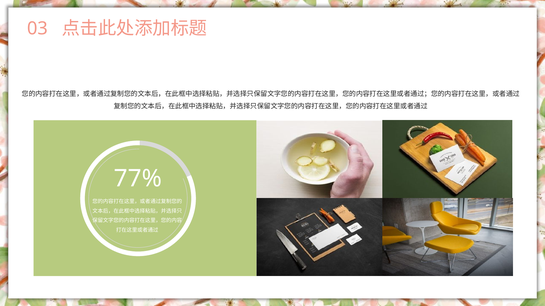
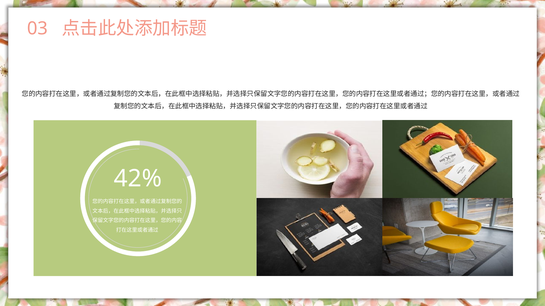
77%: 77% -> 42%
